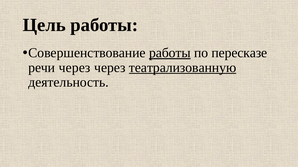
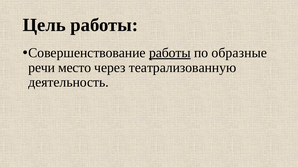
пересказе: пересказе -> образные
речи через: через -> место
театрализованную underline: present -> none
